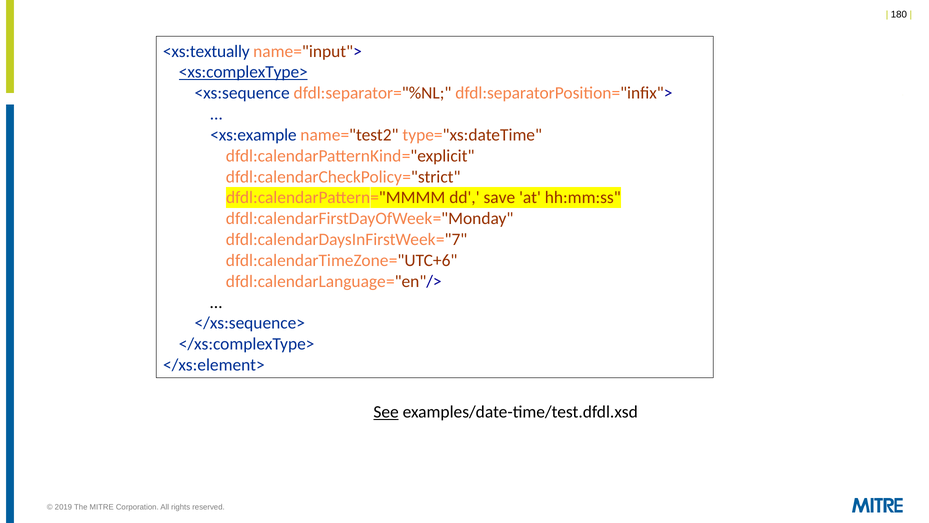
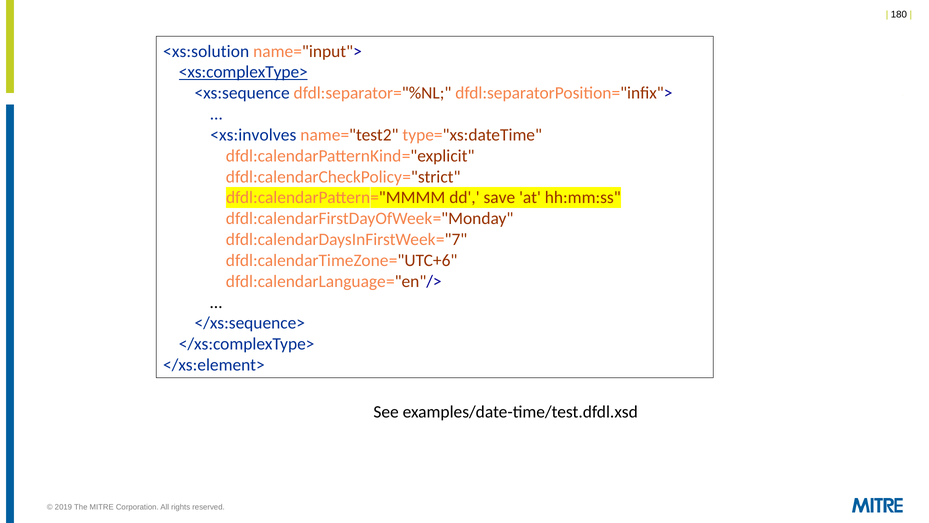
<xs:textually: <xs:textually -> <xs:solution
<xs:example: <xs:example -> <xs:involves
See underline: present -> none
